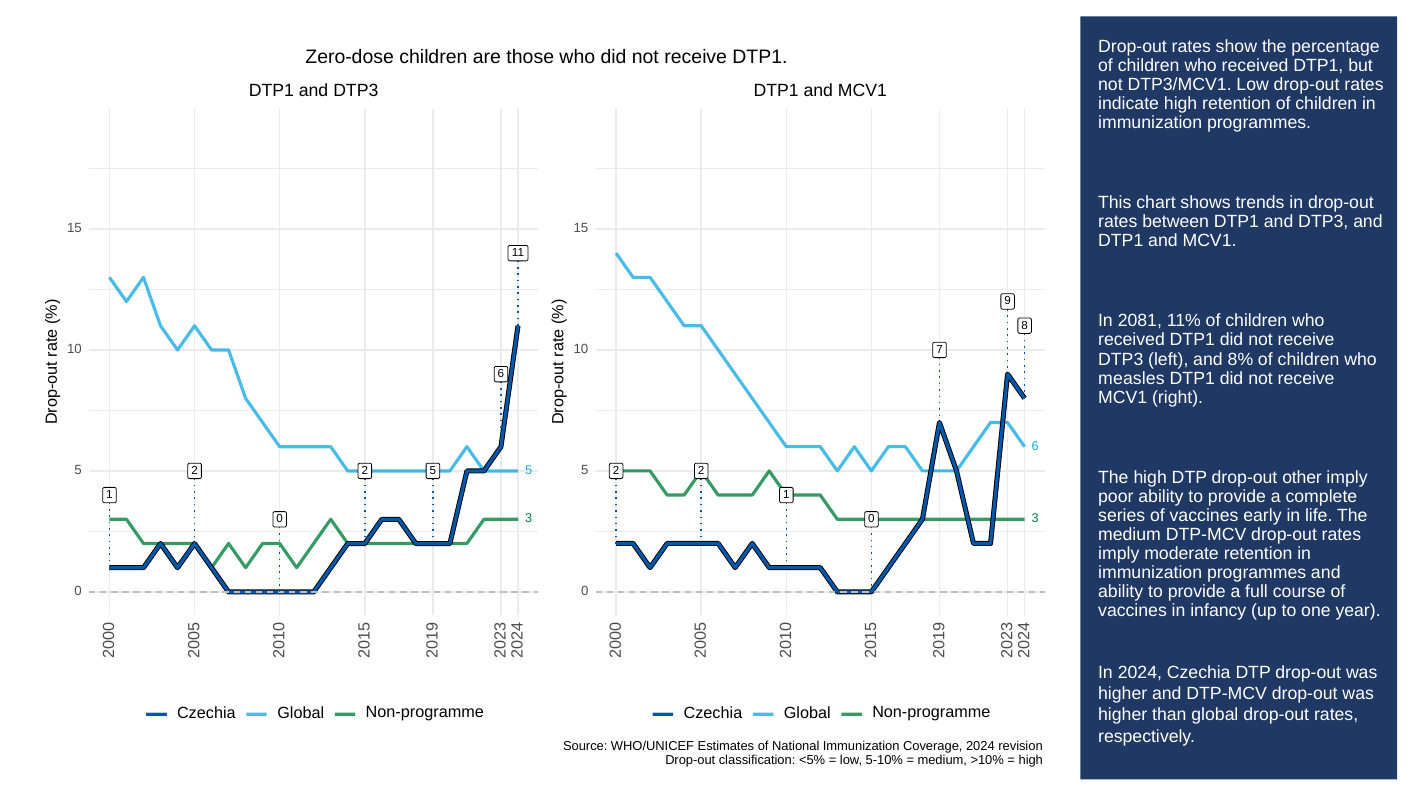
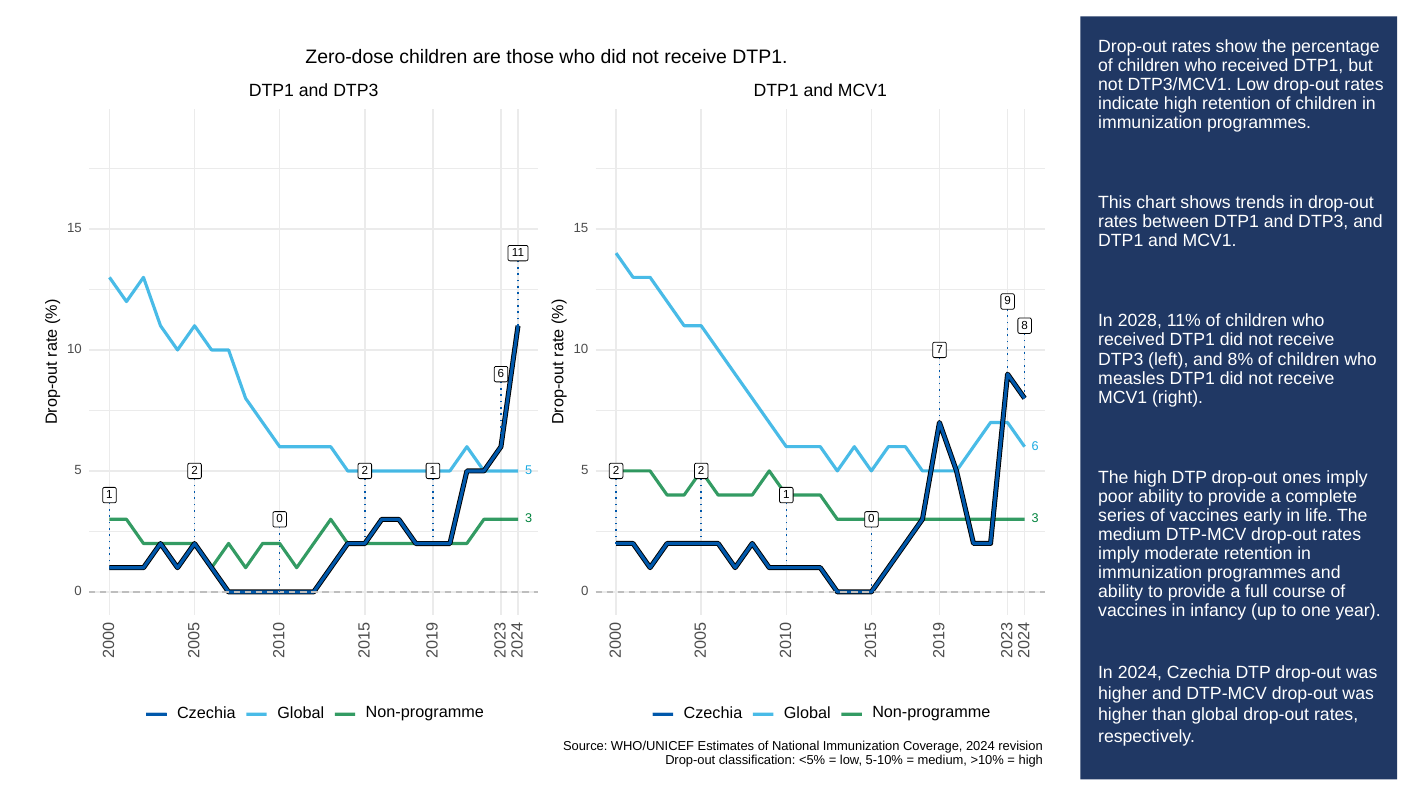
2081: 2081 -> 2028
5 at (433, 471): 5 -> 1
other: other -> ones
